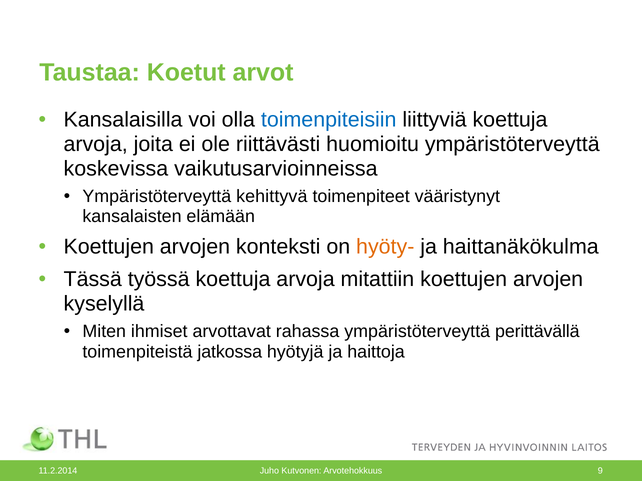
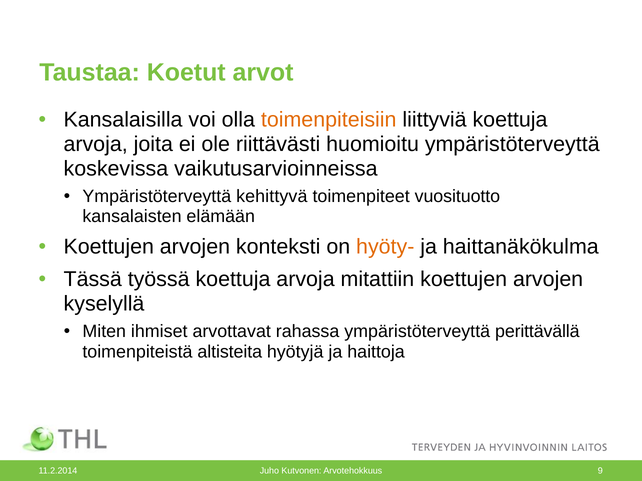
toimenpiteisiin colour: blue -> orange
vääristynyt: vääristynyt -> vuosituotto
jatkossa: jatkossa -> altisteita
